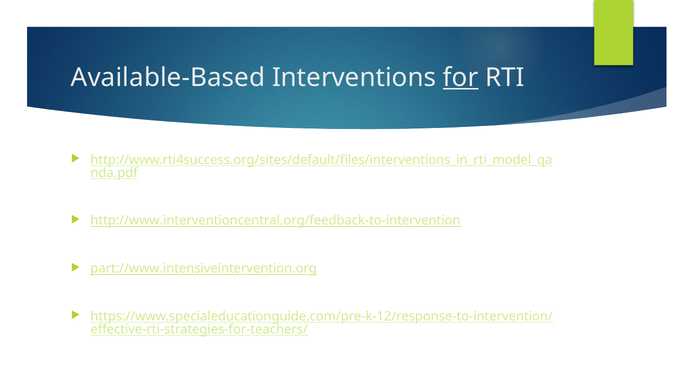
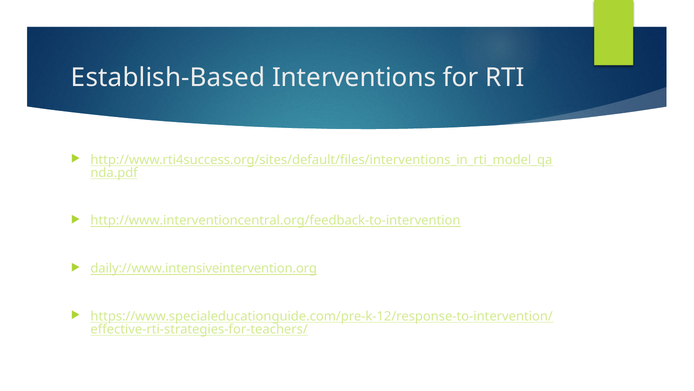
Available-Based: Available-Based -> Establish-Based
for underline: present -> none
part://www.intensiveintervention.org: part://www.intensiveintervention.org -> daily://www.intensiveintervention.org
